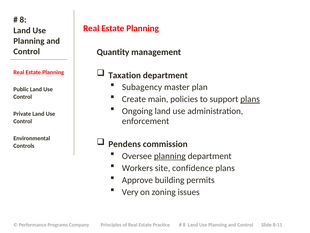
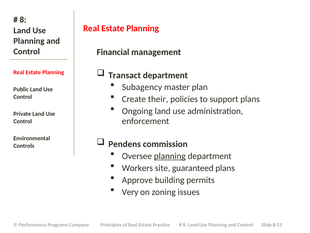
Quantity: Quantity -> Financial
Taxation: Taxation -> Transact
main: main -> their
plans at (250, 99) underline: present -> none
confidence: confidence -> guaranteed
